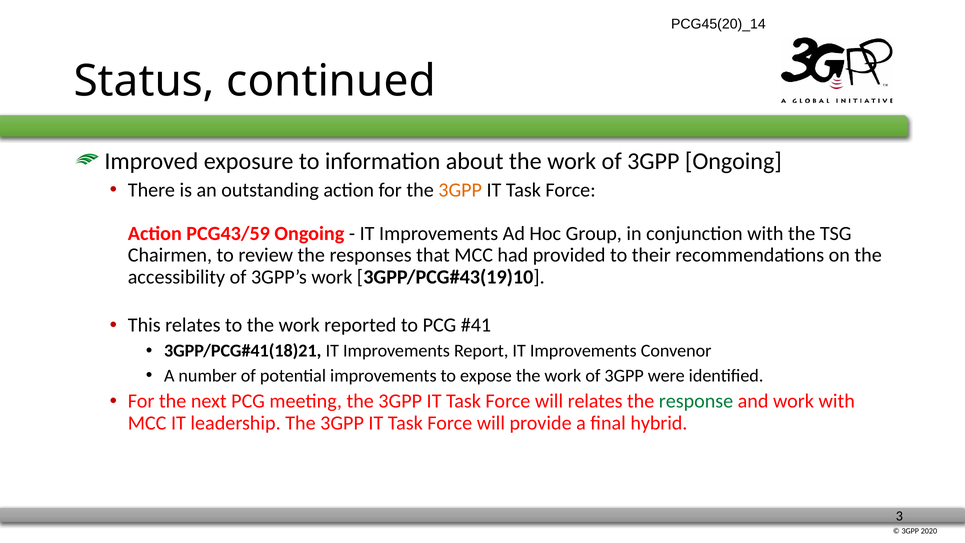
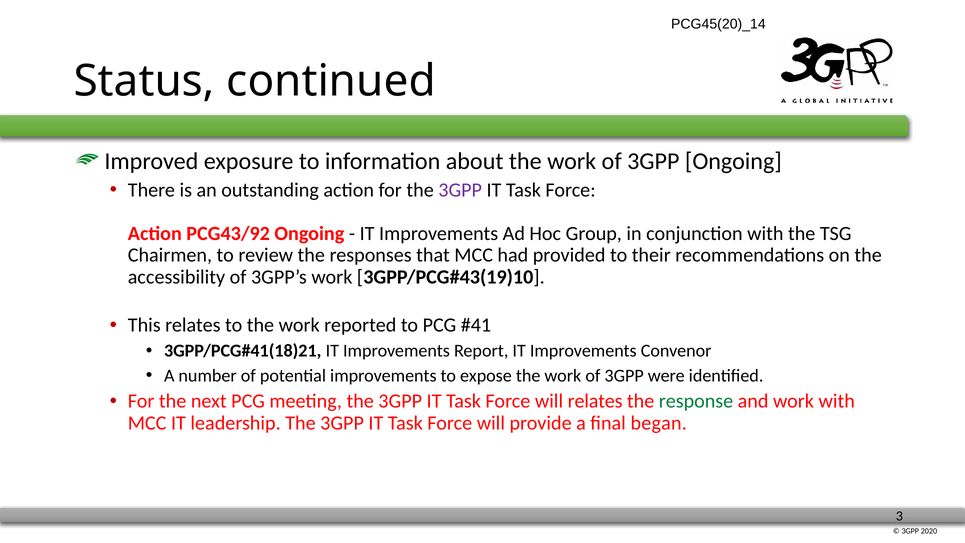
3GPP at (460, 190) colour: orange -> purple
PCG43/59: PCG43/59 -> PCG43/92
hybrid: hybrid -> began
